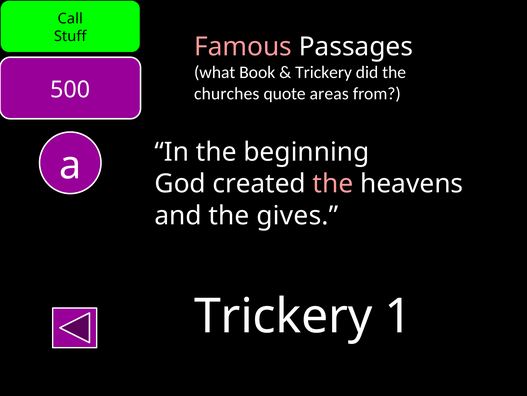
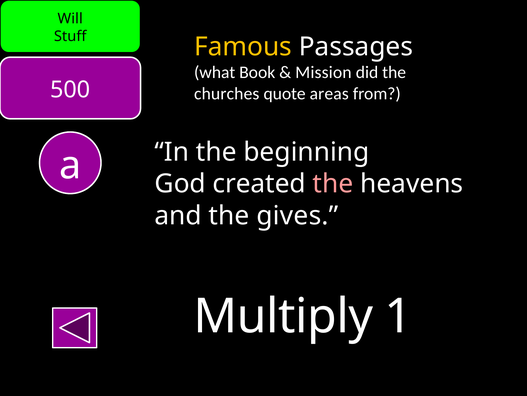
Call: Call -> Will
Famous colour: pink -> yellow
Trickery at (324, 72): Trickery -> Mission
Trickery at (283, 316): Trickery -> Multiply
